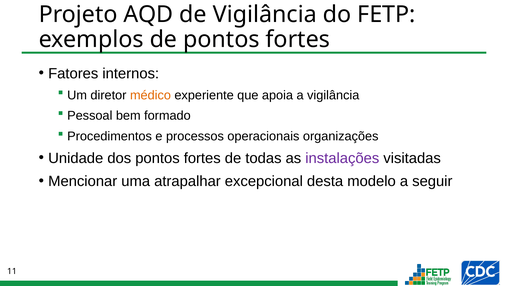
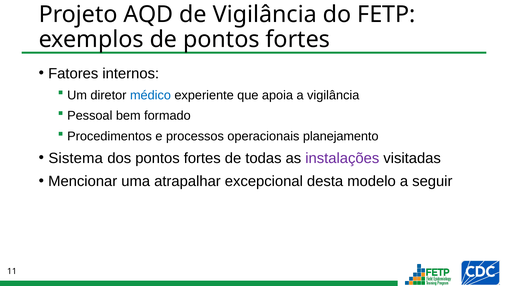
médico colour: orange -> blue
organizações: organizações -> planejamento
Unidade: Unidade -> Sistema
